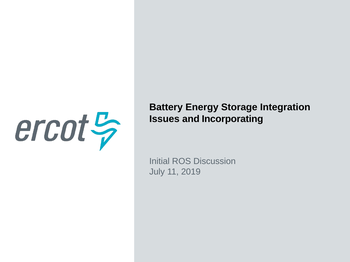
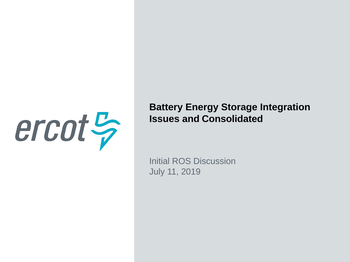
Incorporating: Incorporating -> Consolidated
